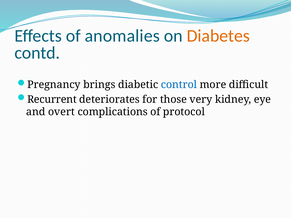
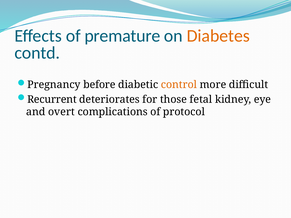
anomalies: anomalies -> premature
brings: brings -> before
control colour: blue -> orange
very: very -> fetal
